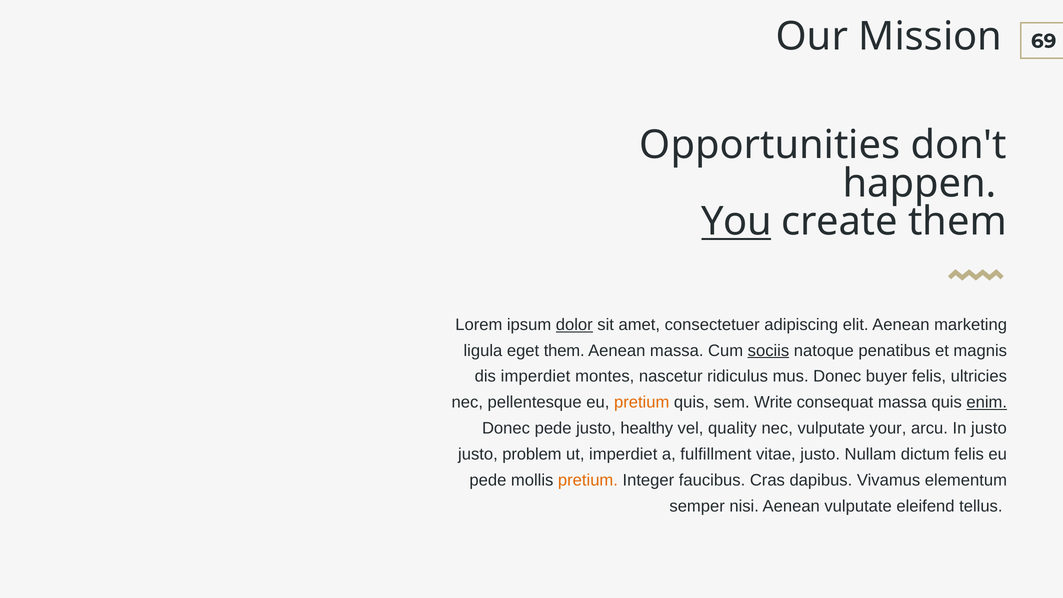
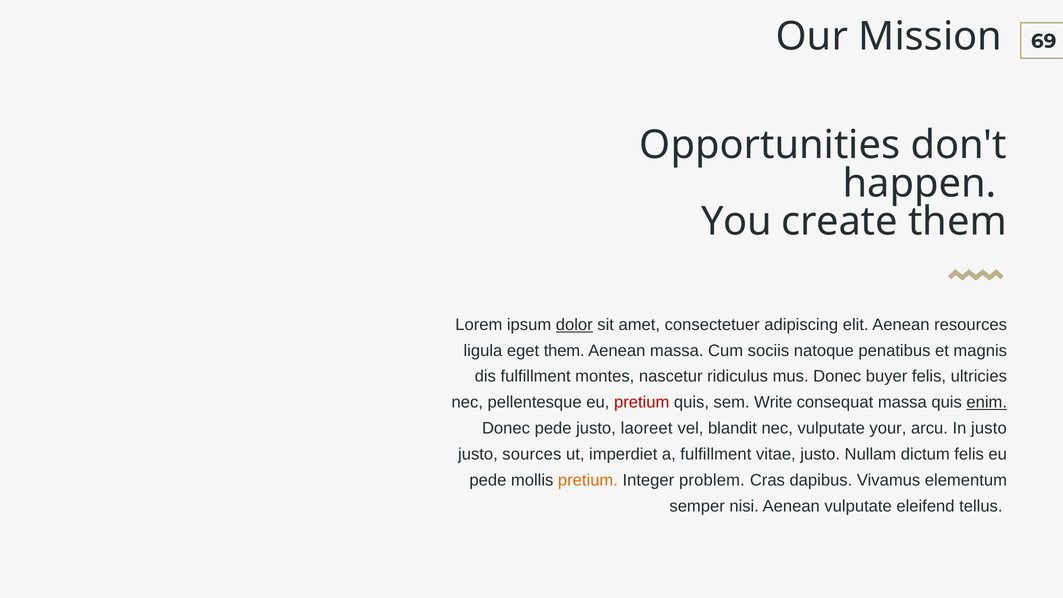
You underline: present -> none
marketing: marketing -> resources
sociis underline: present -> none
dis imperdiet: imperdiet -> fulfillment
pretium at (642, 402) colour: orange -> red
healthy: healthy -> laoreet
quality: quality -> blandit
problem: problem -> sources
faucibus: faucibus -> problem
